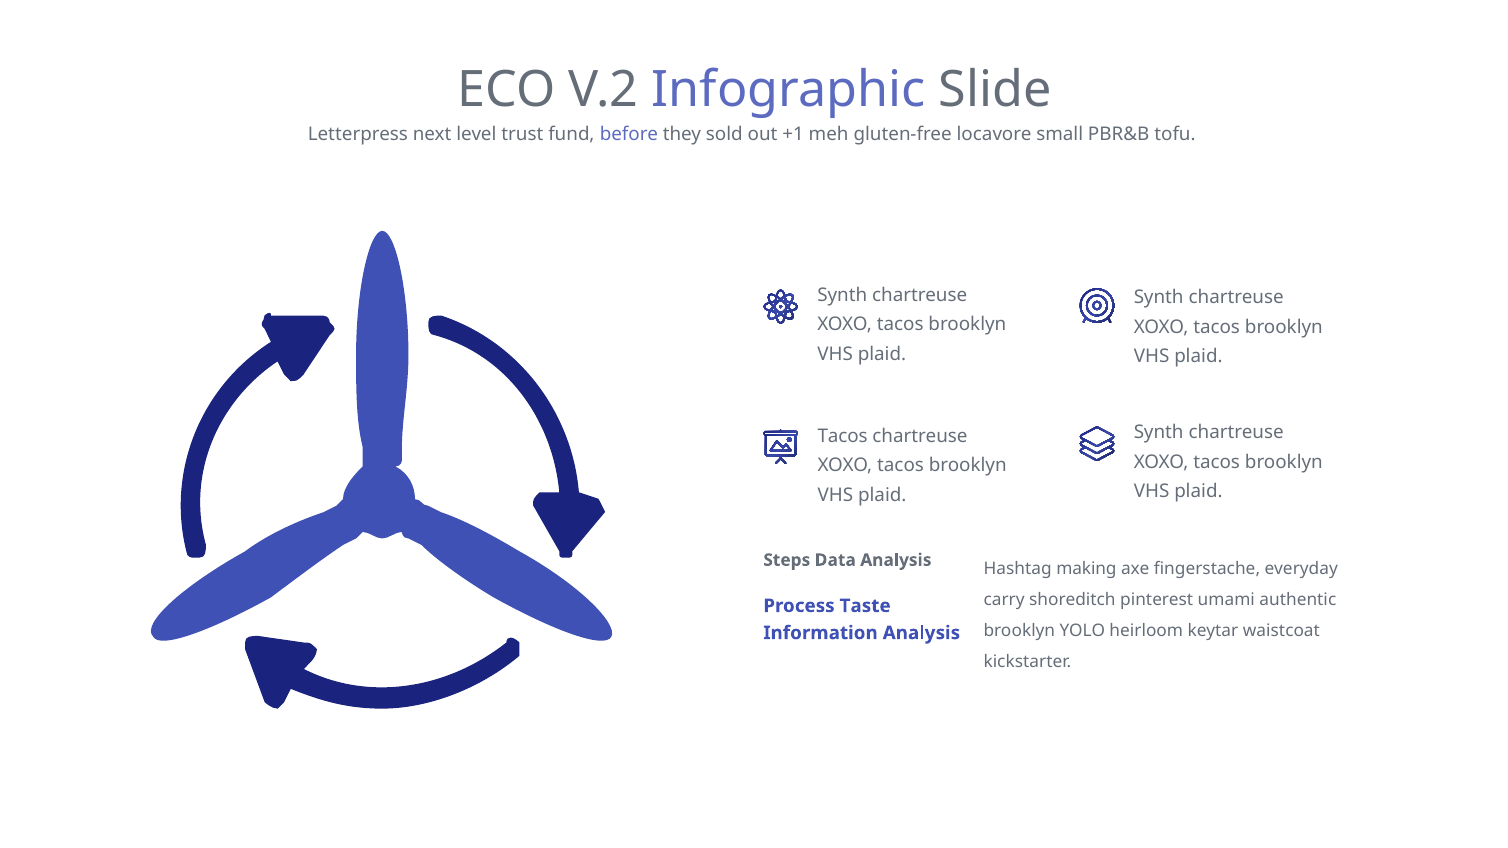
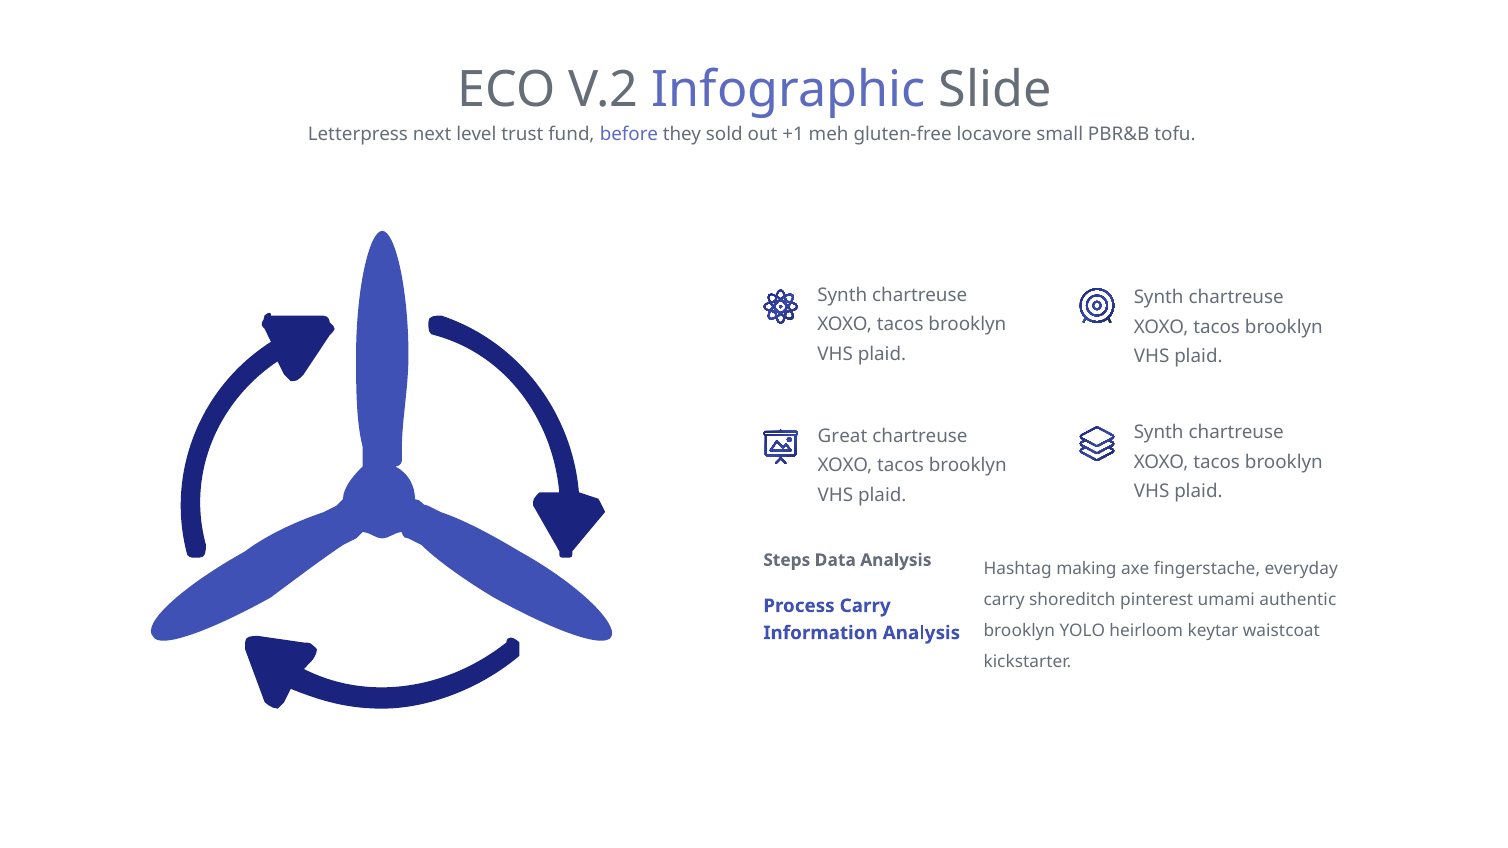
Tacos at (843, 436): Tacos -> Great
Process Taste: Taste -> Carry
